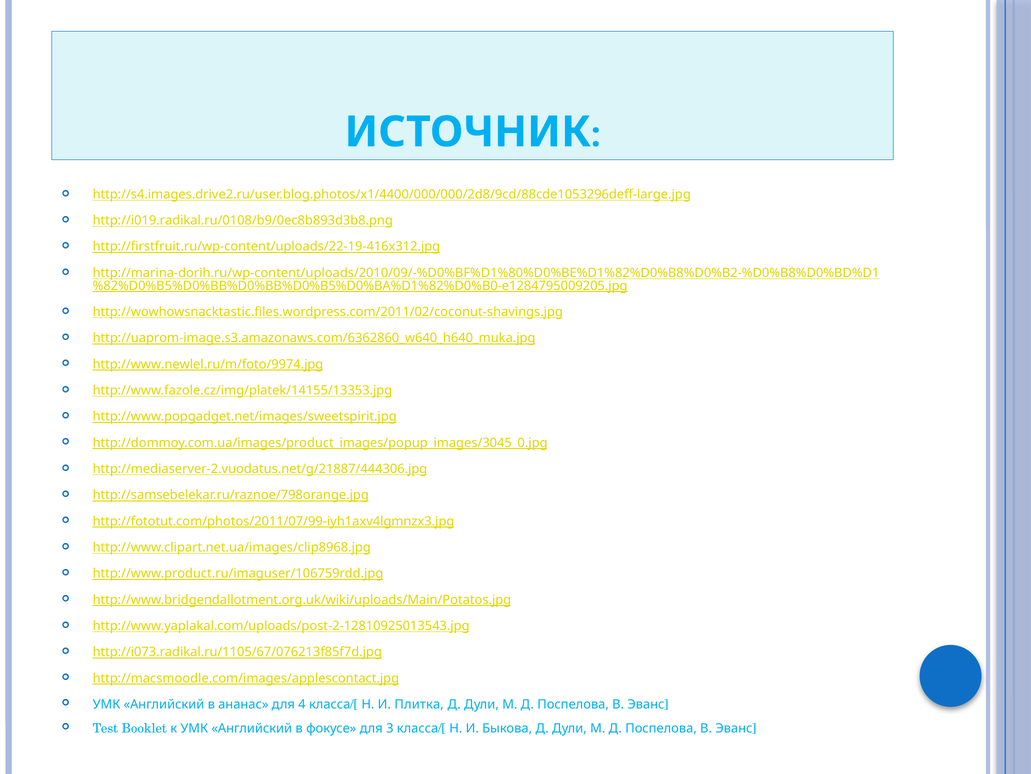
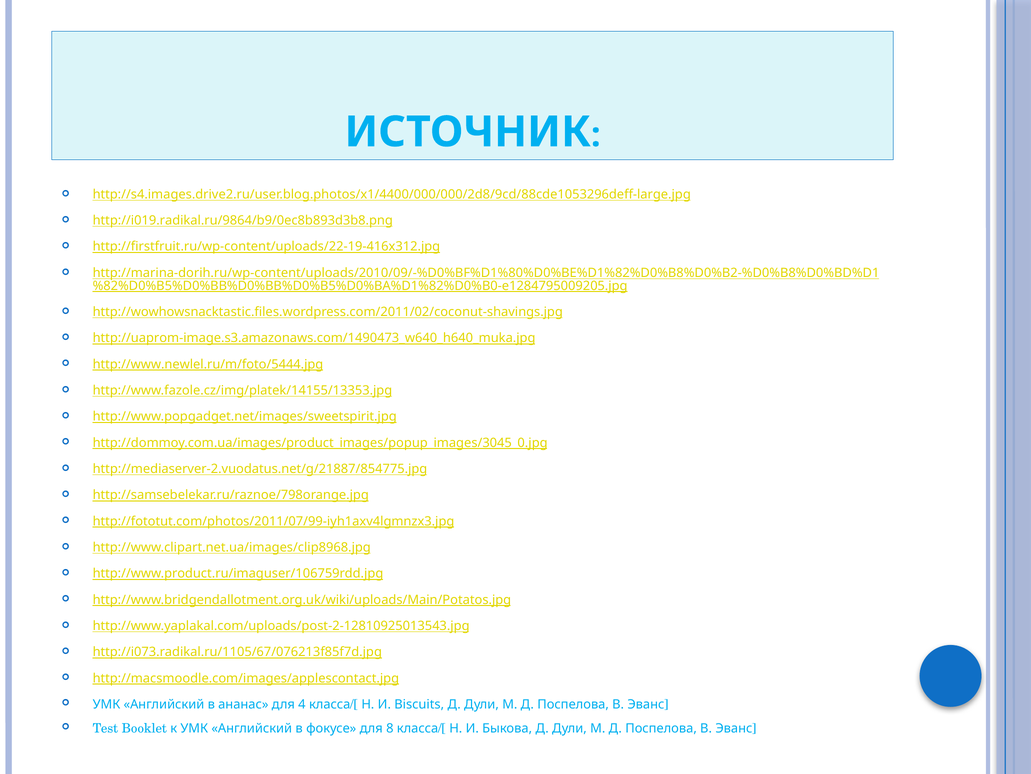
http://i019.radikal.ru/0108/b9/0ec8b893d3b8.png: http://i019.radikal.ru/0108/b9/0ec8b893d3b8.png -> http://i019.radikal.ru/9864/b9/0ec8b893d3b8.png
http://uaprom-image.s3.amazonaws.com/6362860_w640_h640_muka.jpg: http://uaprom-image.s3.amazonaws.com/6362860_w640_h640_muka.jpg -> http://uaprom-image.s3.amazonaws.com/1490473_w640_h640_muka.jpg
http://www.newlel.ru/m/foto/9974.jpg: http://www.newlel.ru/m/foto/9974.jpg -> http://www.newlel.ru/m/foto/5444.jpg
http://mediaserver-2.vuodatus.net/g/21887/444306.jpg: http://mediaserver-2.vuodatus.net/g/21887/444306.jpg -> http://mediaserver-2.vuodatus.net/g/21887/854775.jpg
Плитка: Плитка -> Biscuits
3: 3 -> 8
